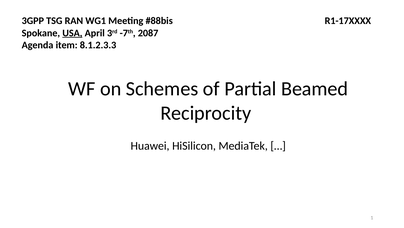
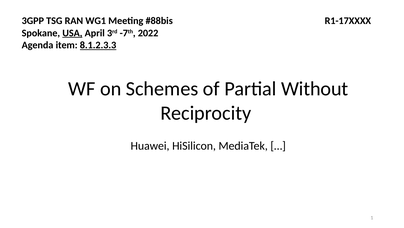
2087: 2087 -> 2022
8.1.2.3.3 underline: none -> present
Beamed: Beamed -> Without
